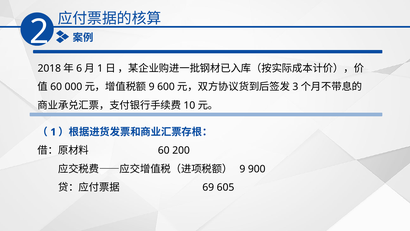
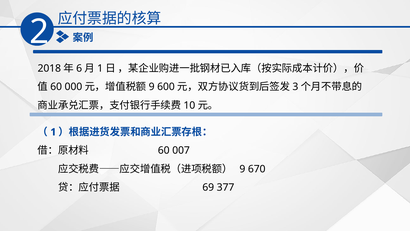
200: 200 -> 007
900: 900 -> 670
605: 605 -> 377
